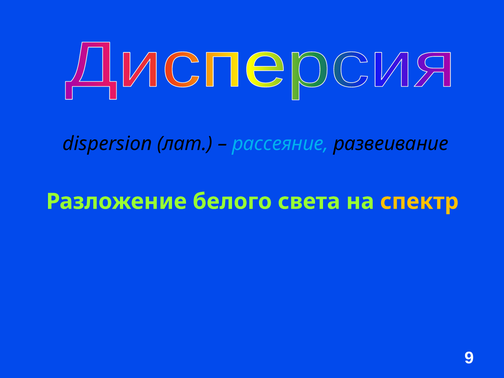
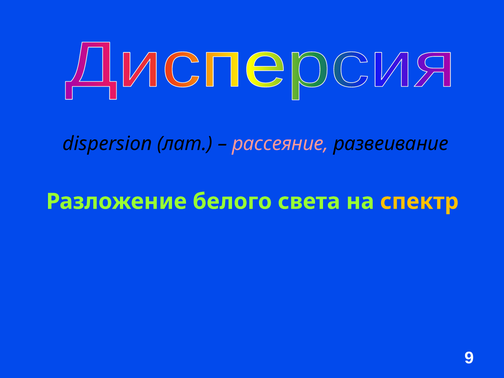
рассеяние colour: light blue -> pink
